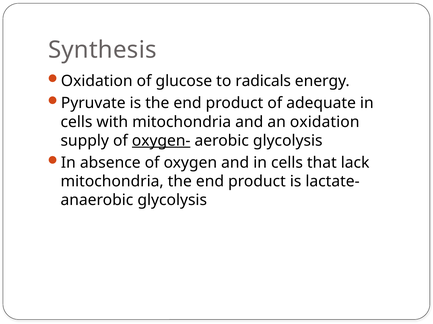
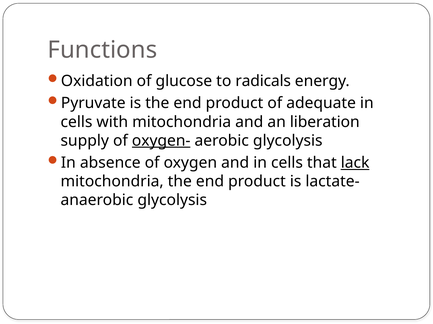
Synthesis: Synthesis -> Functions
an oxidation: oxidation -> liberation
lack underline: none -> present
